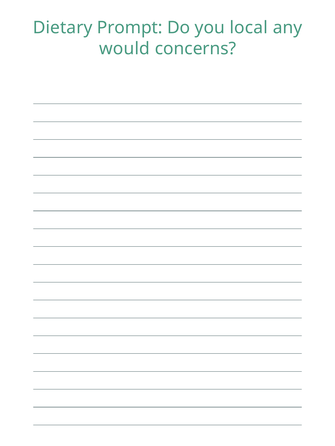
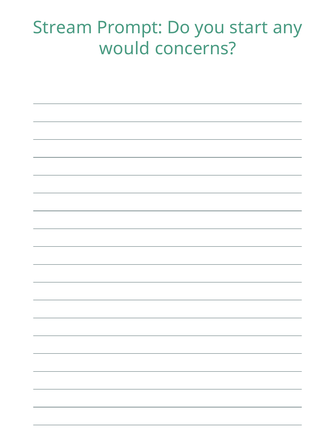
Dietary: Dietary -> Stream
local: local -> start
